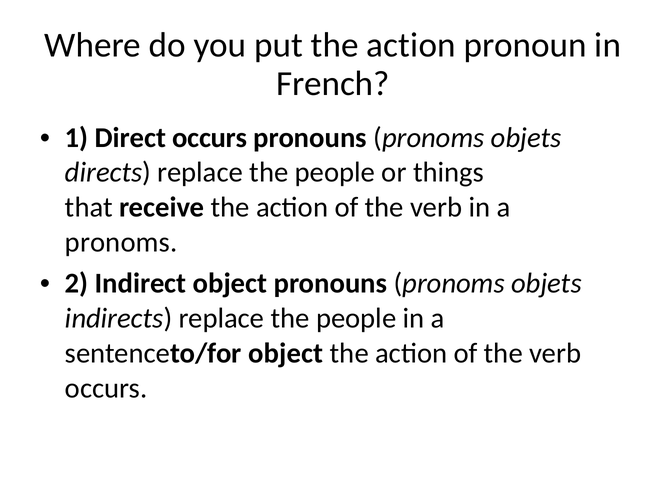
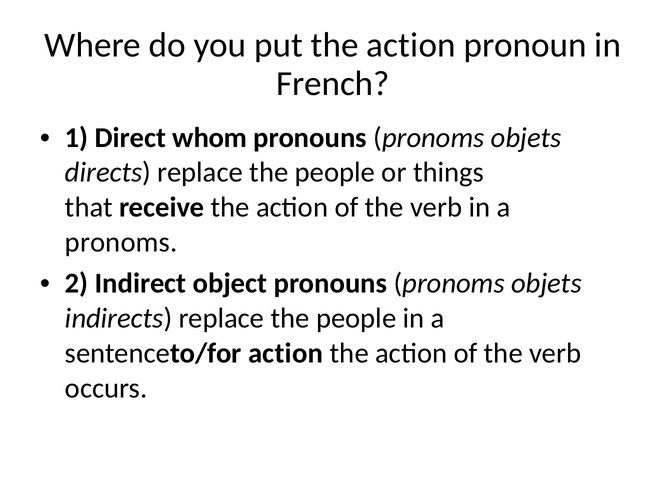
Direct occurs: occurs -> whom
sentenceto/for object: object -> action
